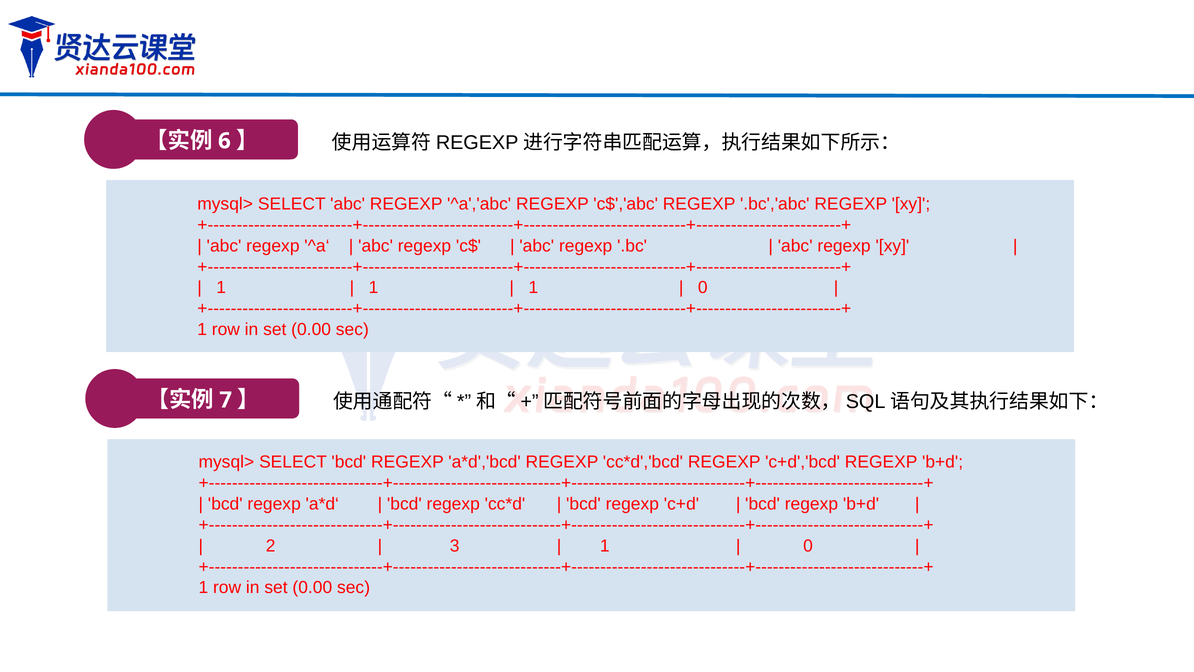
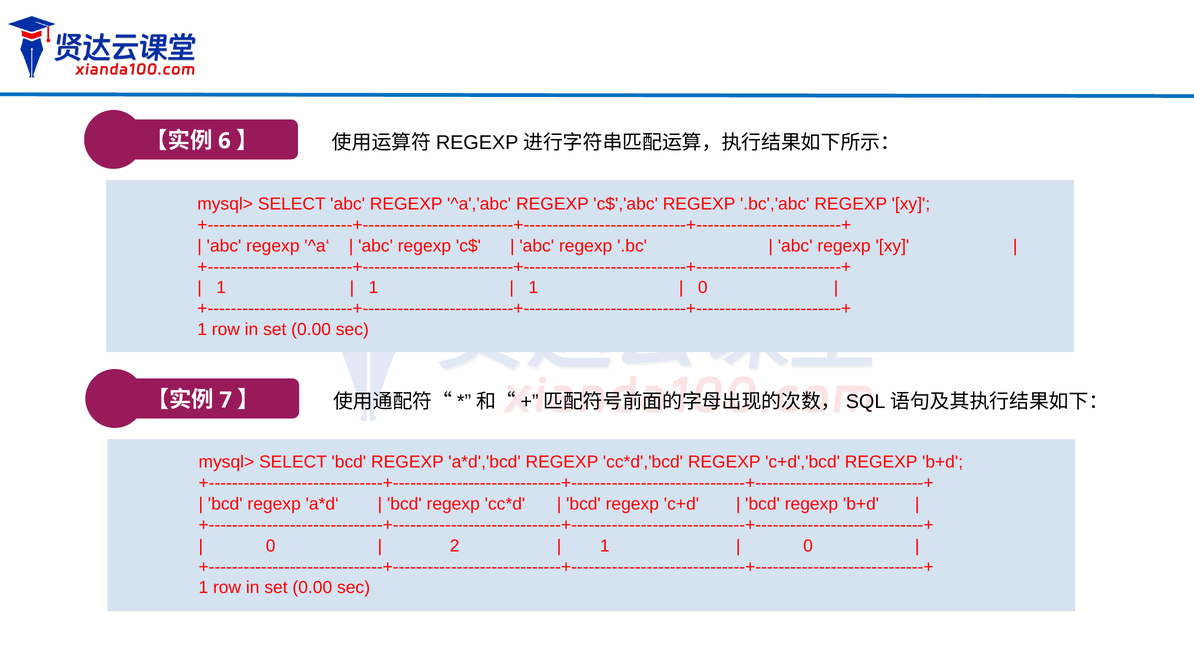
2 at (271, 546): 2 -> 0
3: 3 -> 2
